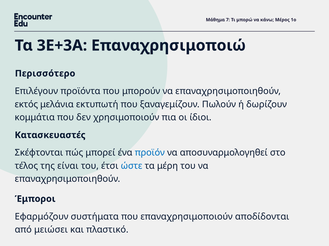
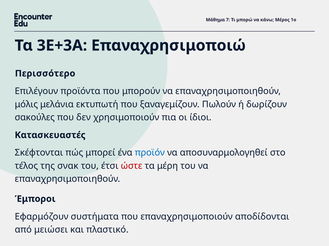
εκτός: εκτός -> μόλις
κομμάτια: κομμάτια -> σακούλες
είναι: είναι -> σνακ
ώστε colour: blue -> red
